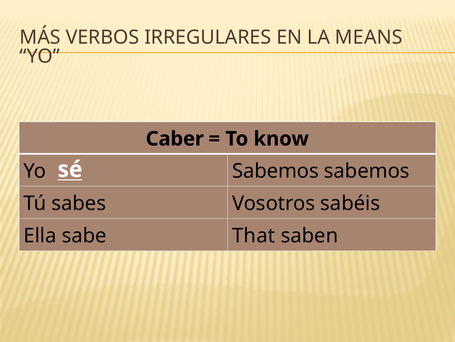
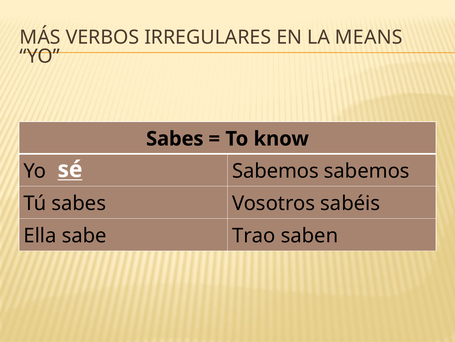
Caber at (175, 139): Caber -> Sabes
That: That -> Trao
